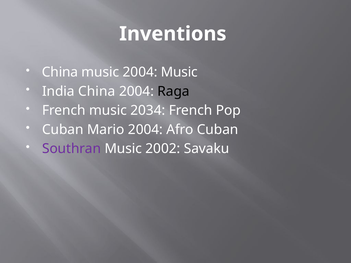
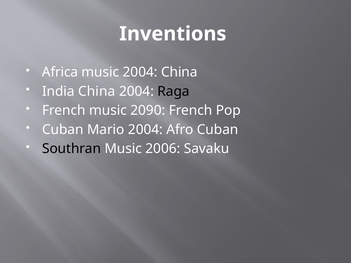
China at (60, 72): China -> Africa
2004 Music: Music -> China
2034: 2034 -> 2090
Southran colour: purple -> black
2002: 2002 -> 2006
